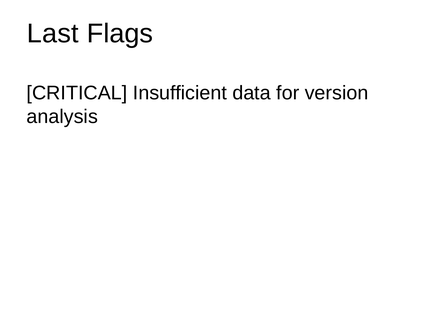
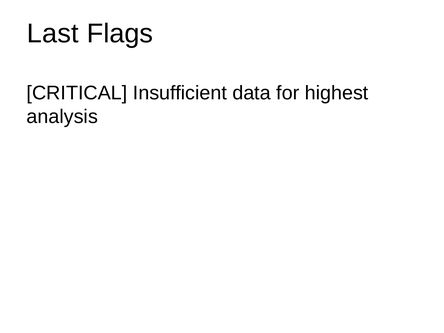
version: version -> highest
